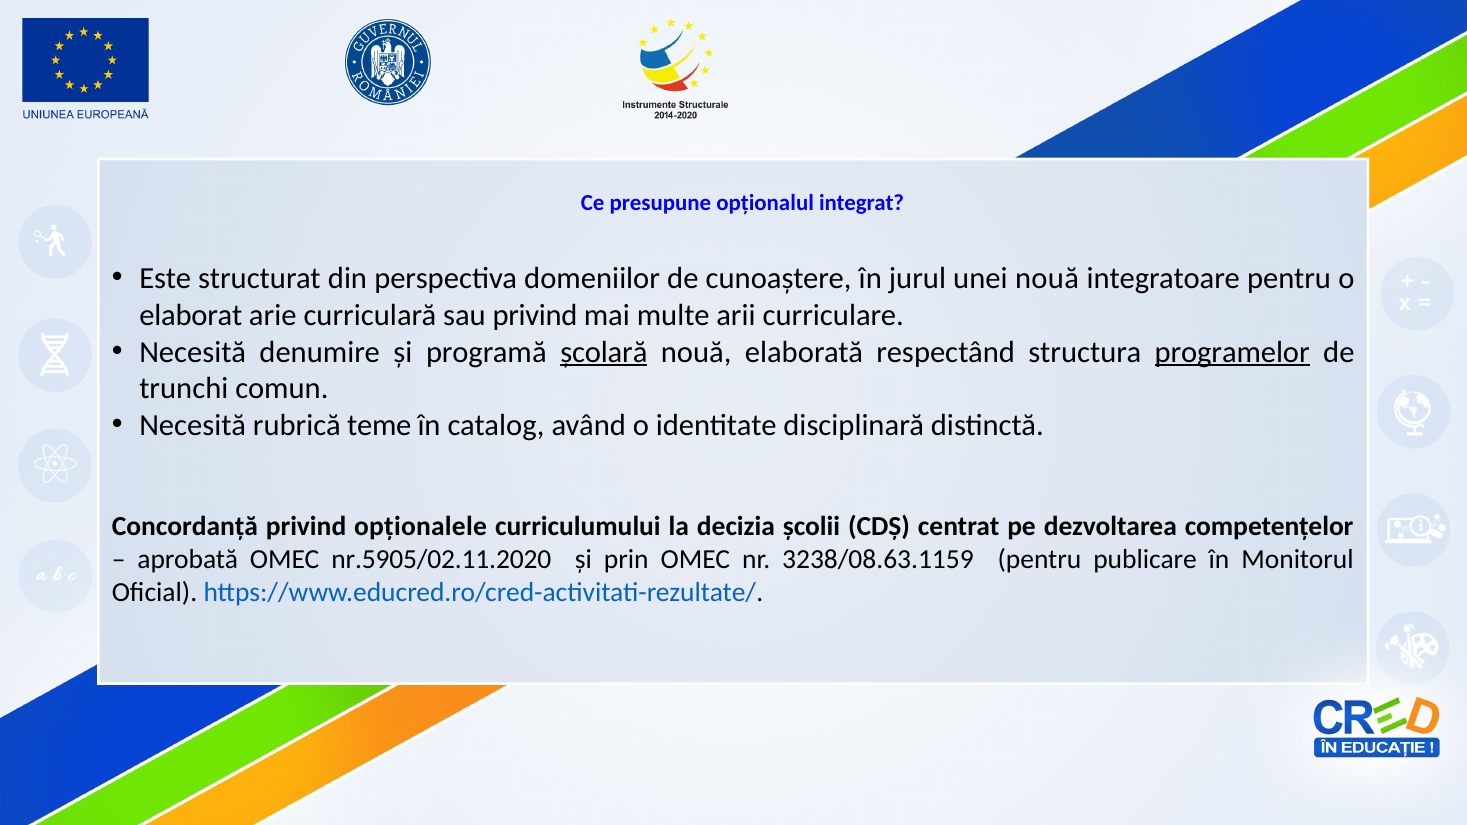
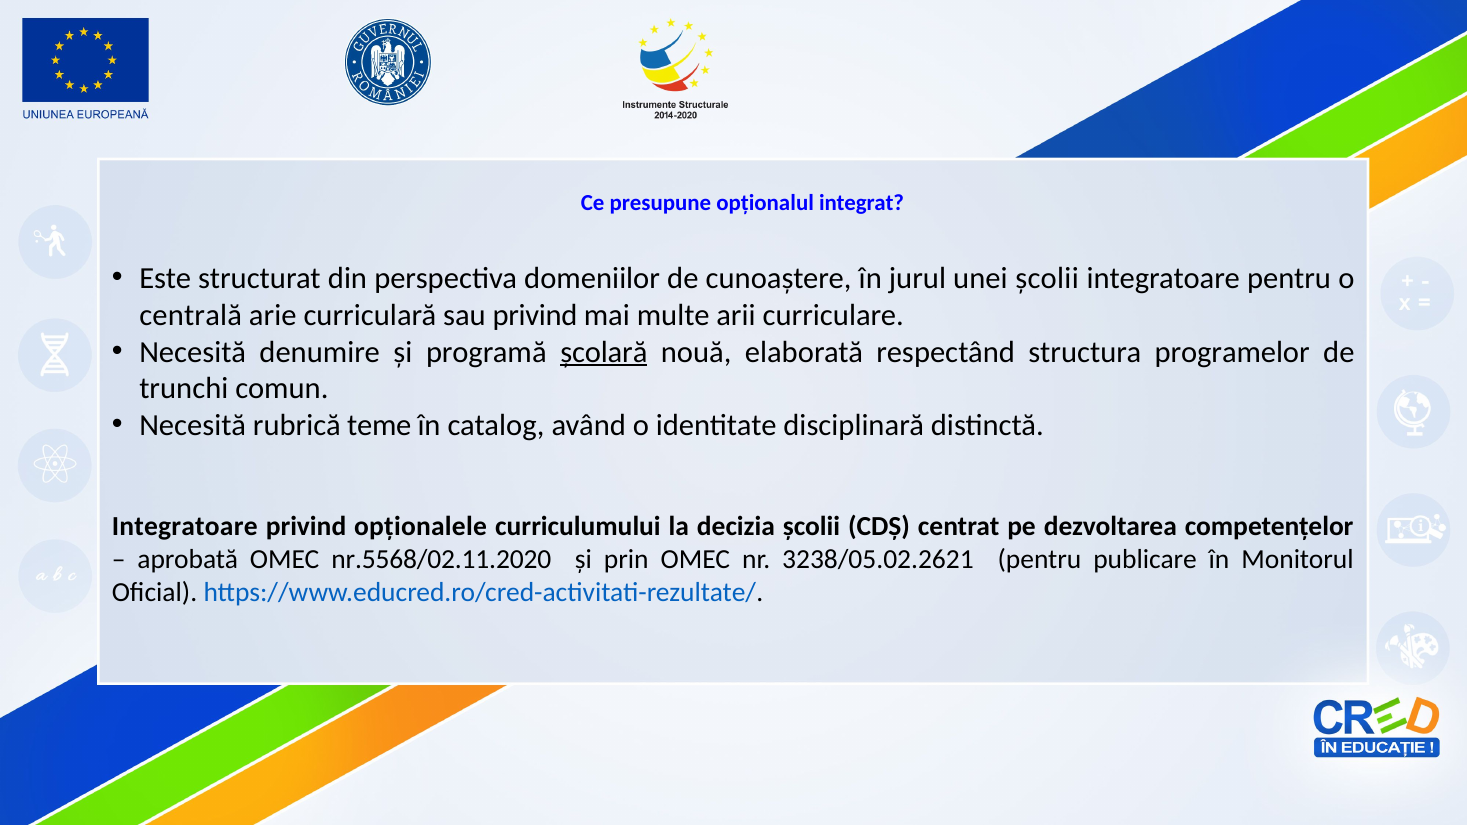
unei nouă: nouă -> școlii
elaborat: elaborat -> centrală
programelor underline: present -> none
Concordanță at (185, 526): Concordanță -> Integratoare
nr.5905/02.11.2020: nr.5905/02.11.2020 -> nr.5568/02.11.2020
3238/08.63.1159: 3238/08.63.1159 -> 3238/05.02.2621
